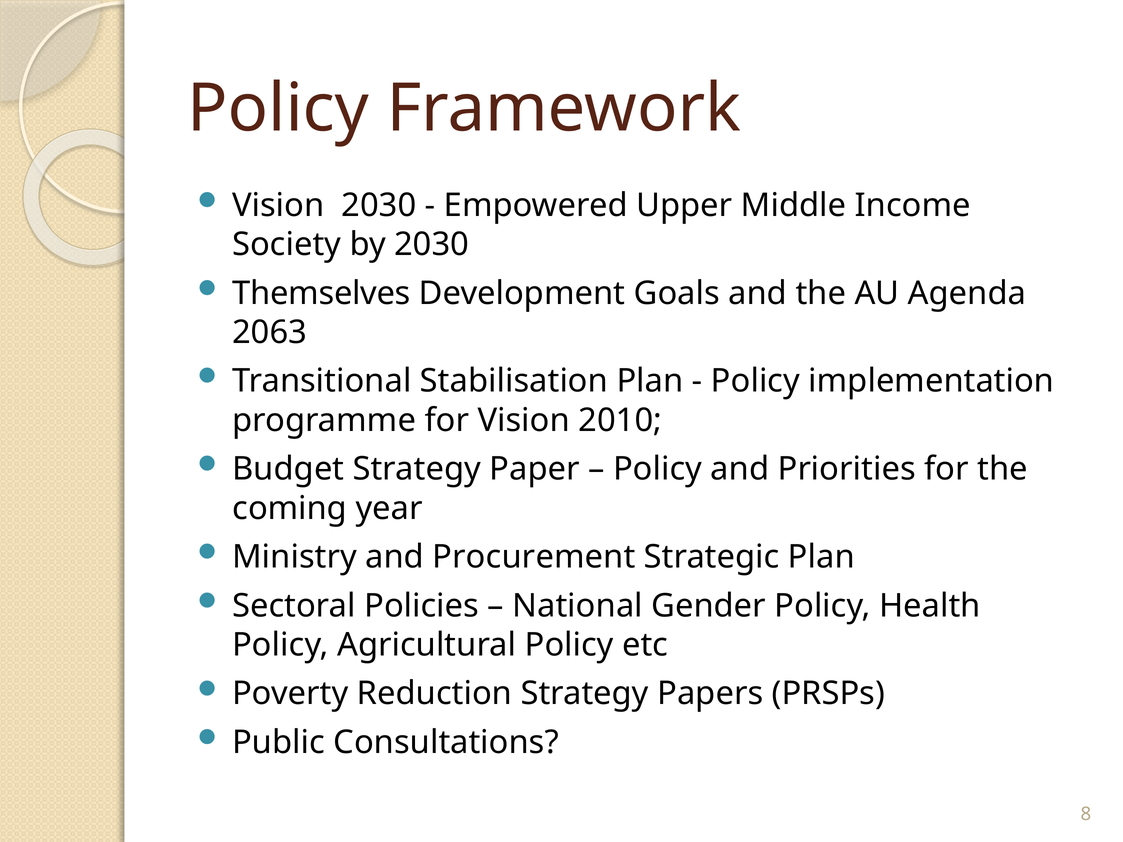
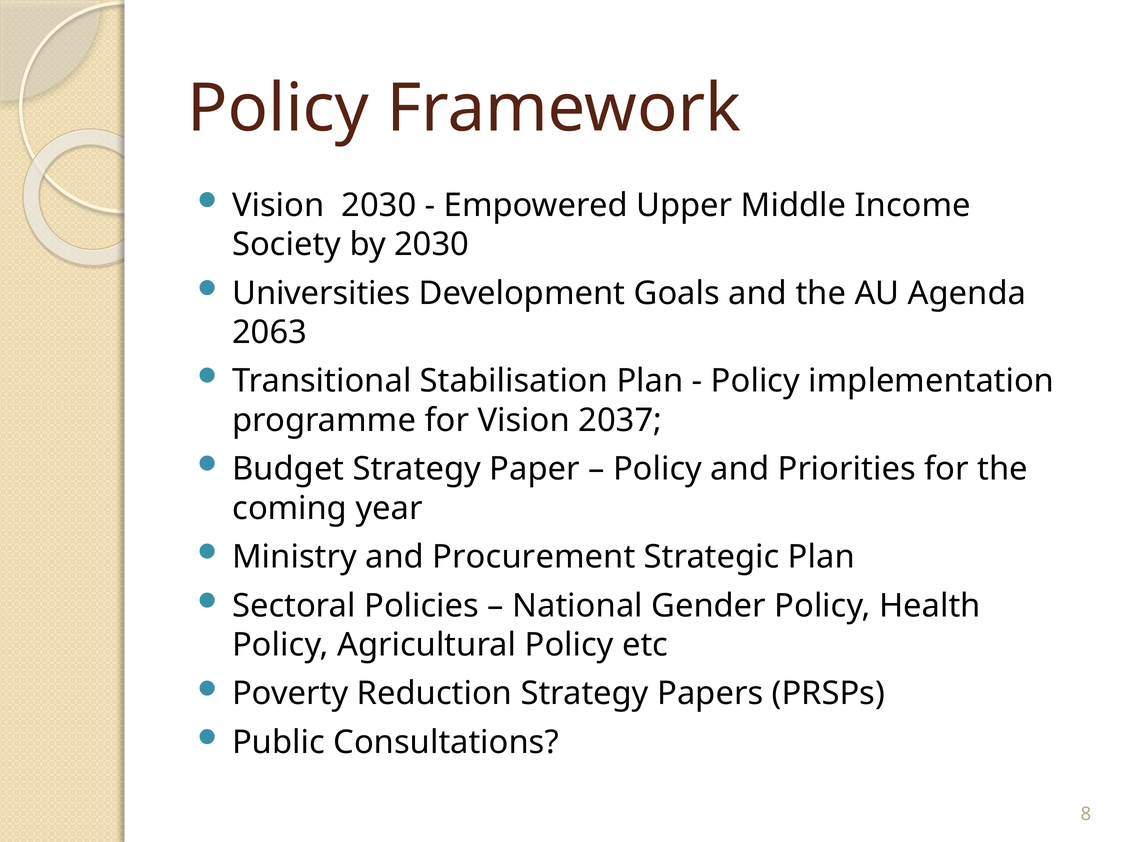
Themselves: Themselves -> Universities
2010: 2010 -> 2037
